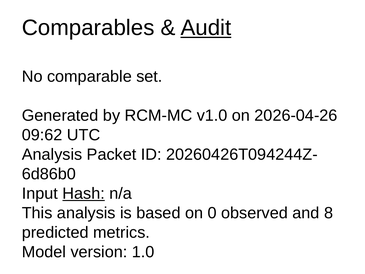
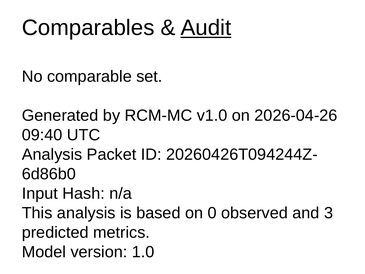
09:62: 09:62 -> 09:40
Hash underline: present -> none
8: 8 -> 3
